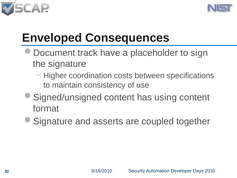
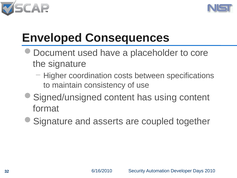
track: track -> used
sign: sign -> core
